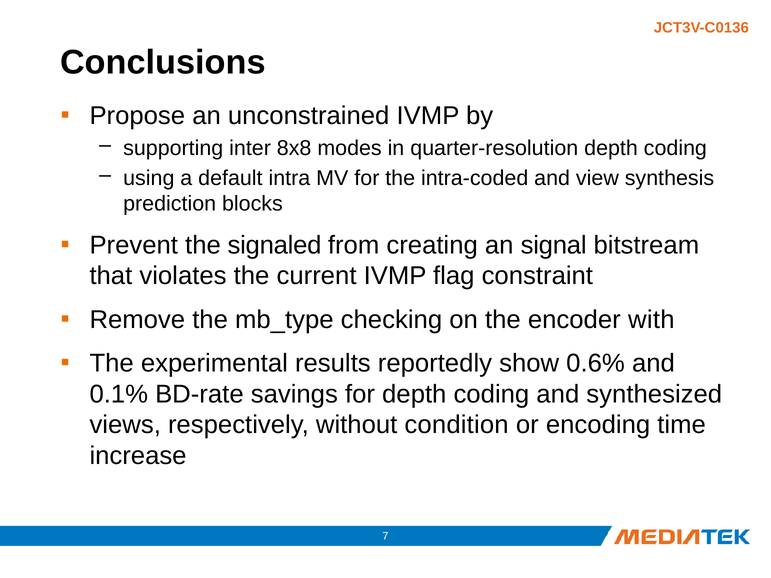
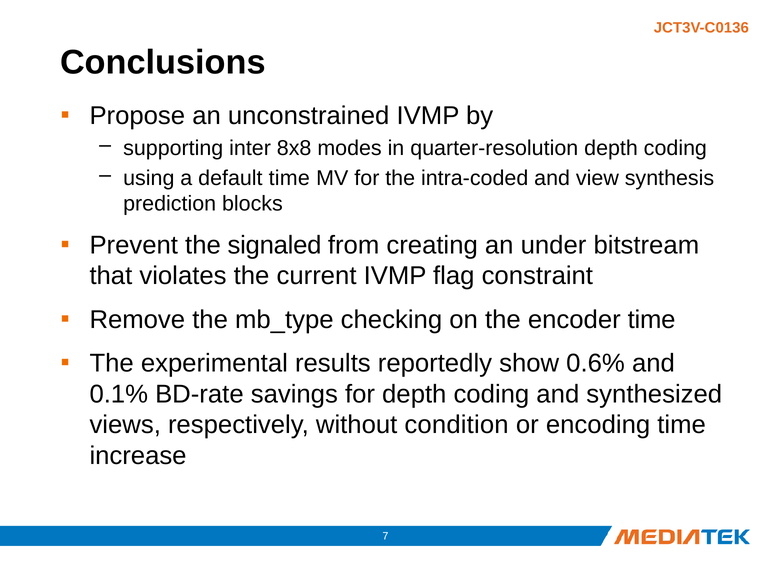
default intra: intra -> time
signal: signal -> under
encoder with: with -> time
